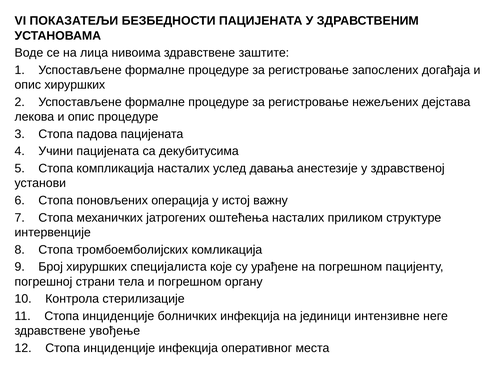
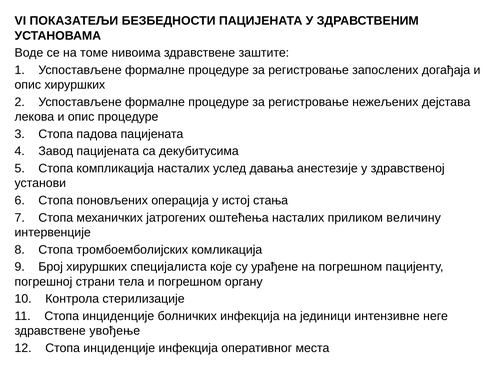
лица: лица -> томе
Учини: Учини -> Завод
важну: важну -> стања
структуре: структуре -> величину
